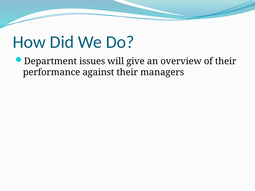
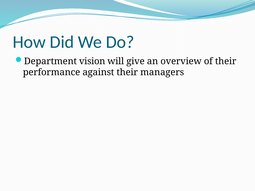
issues: issues -> vision
